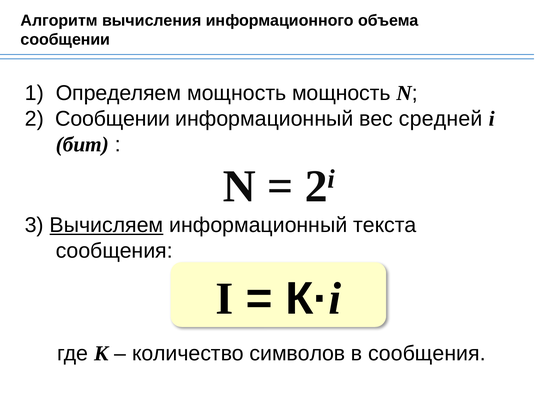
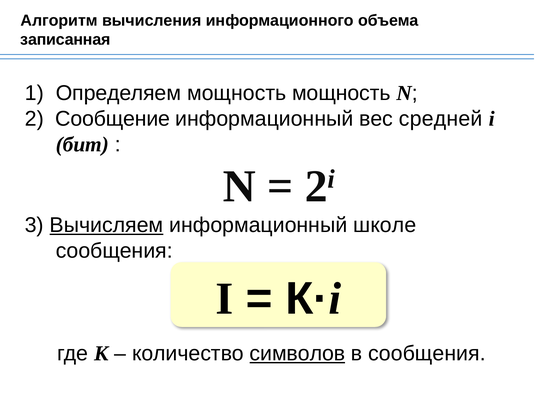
сообщении at (65, 40): сообщении -> записанная
Сообщении at (113, 119): Сообщении -> Сообщение
текста: текста -> школе
символов underline: none -> present
